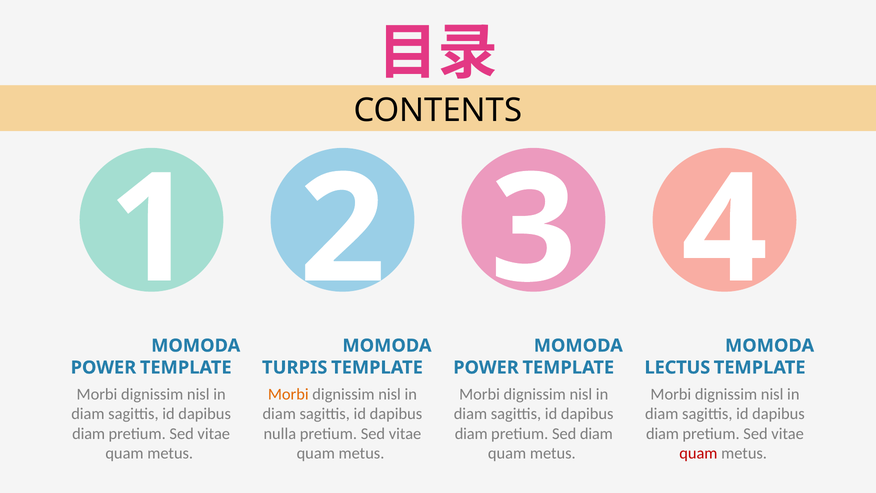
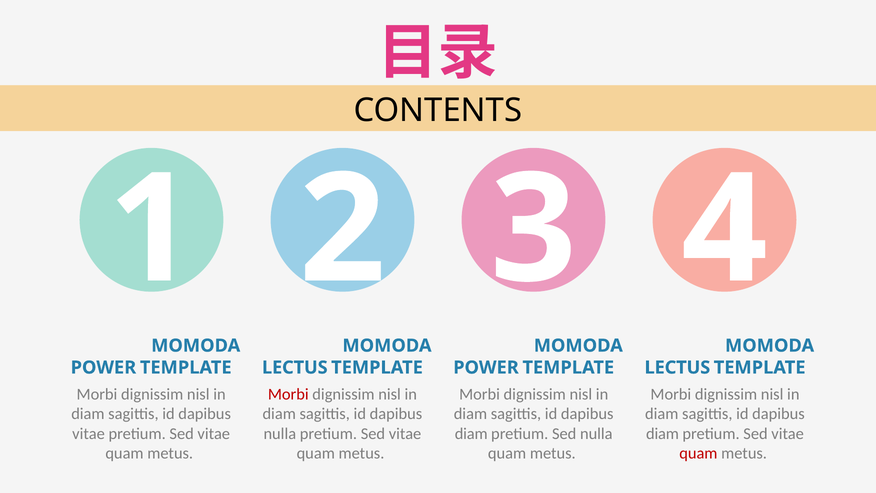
TURPIS at (295, 367): TURPIS -> LECTUS
Morbi at (288, 394) colour: orange -> red
diam at (89, 433): diam -> vitae
Sed diam: diam -> nulla
